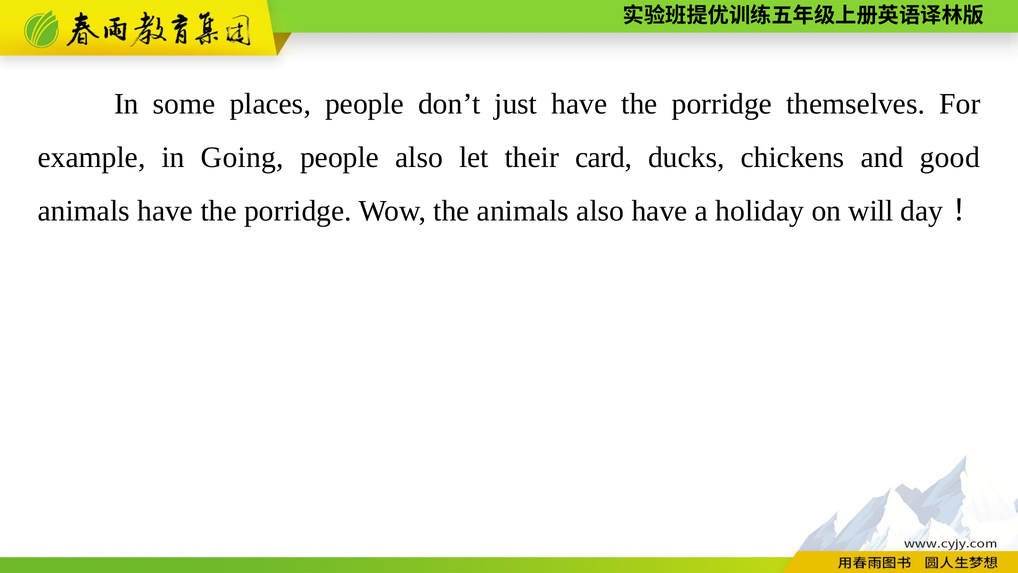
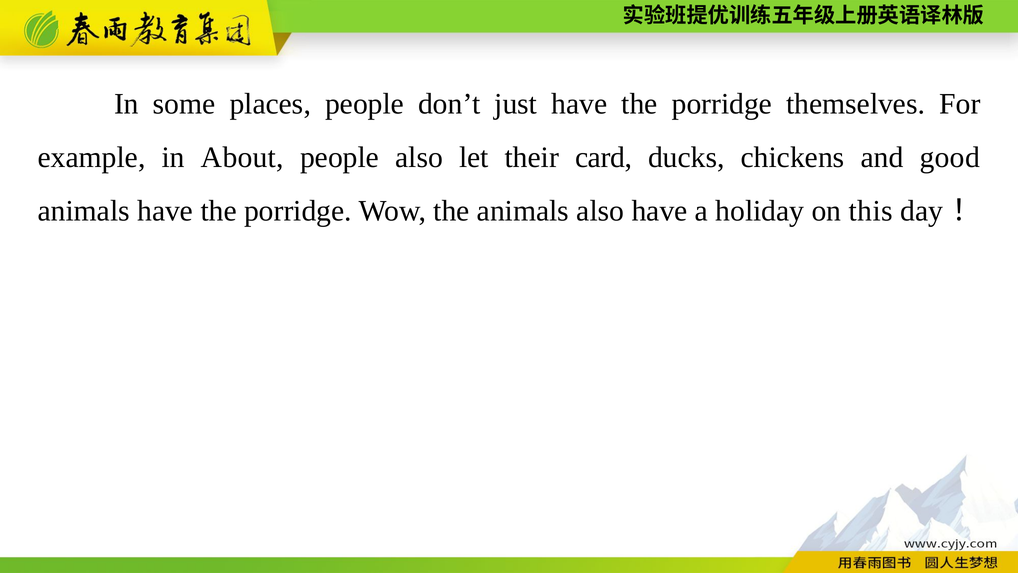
Going: Going -> About
will: will -> this
